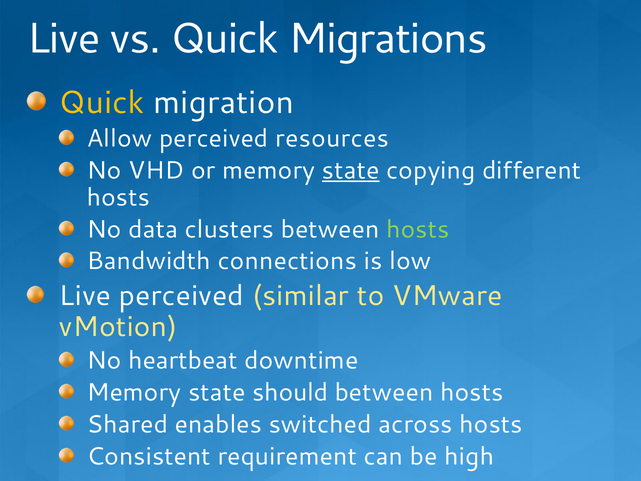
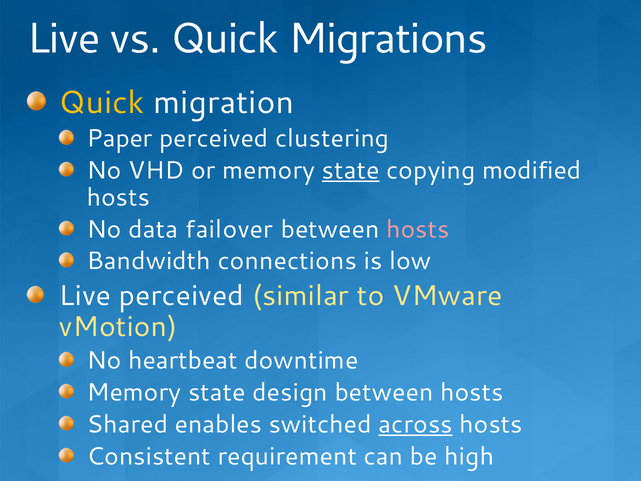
Allow: Allow -> Paper
resources: resources -> clustering
different: different -> modified
clusters: clusters -> failover
hosts at (418, 229) colour: light green -> pink
should: should -> design
across underline: none -> present
